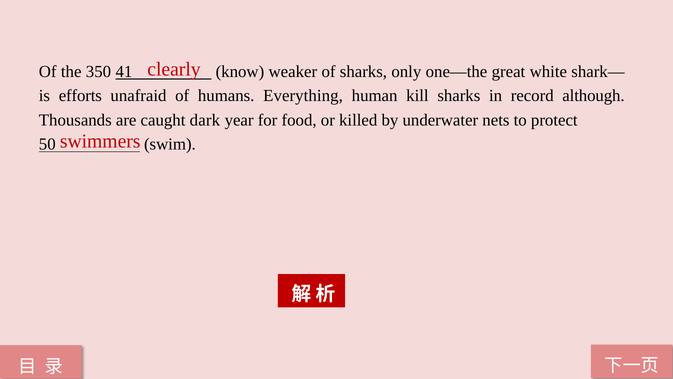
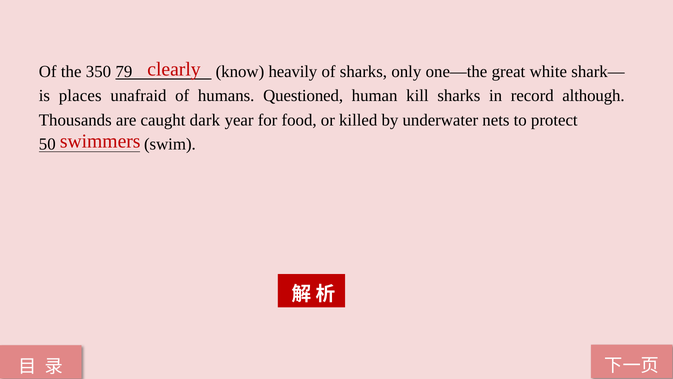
41: 41 -> 79
weaker: weaker -> heavily
efforts: efforts -> places
Everything: Everything -> Questioned
